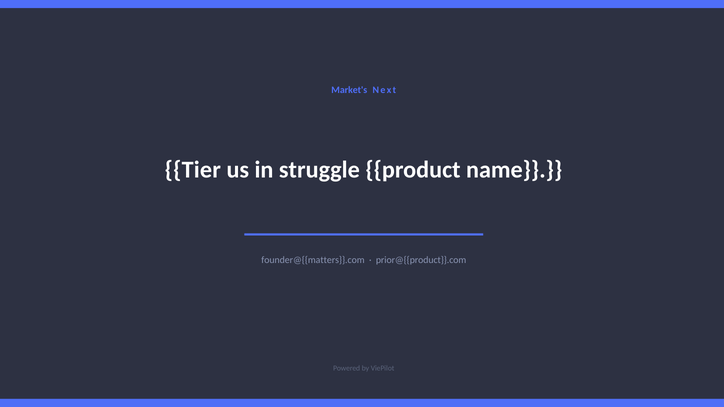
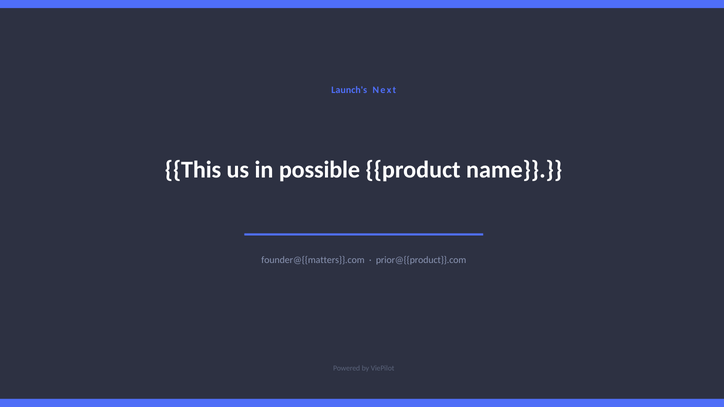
Market's: Market's -> Launch's
Tier: Tier -> This
struggle: struggle -> possible
